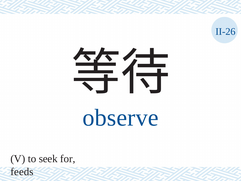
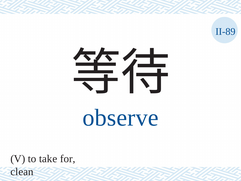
II-26: II-26 -> II-89
seek: seek -> take
feeds: feeds -> clean
